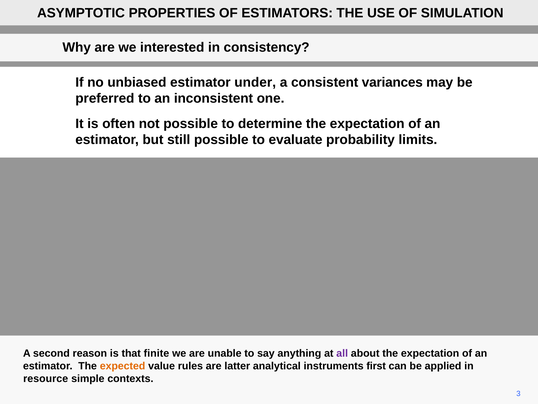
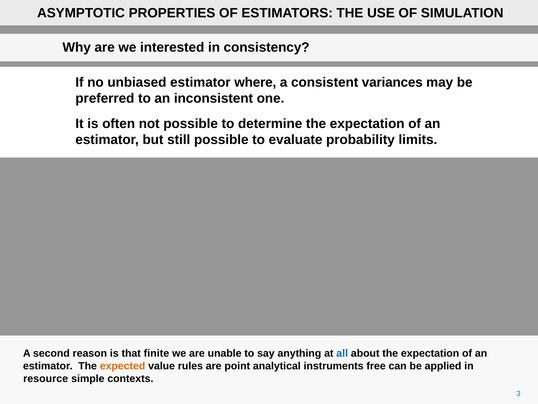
under: under -> where
all colour: purple -> blue
latter: latter -> point
first: first -> free
